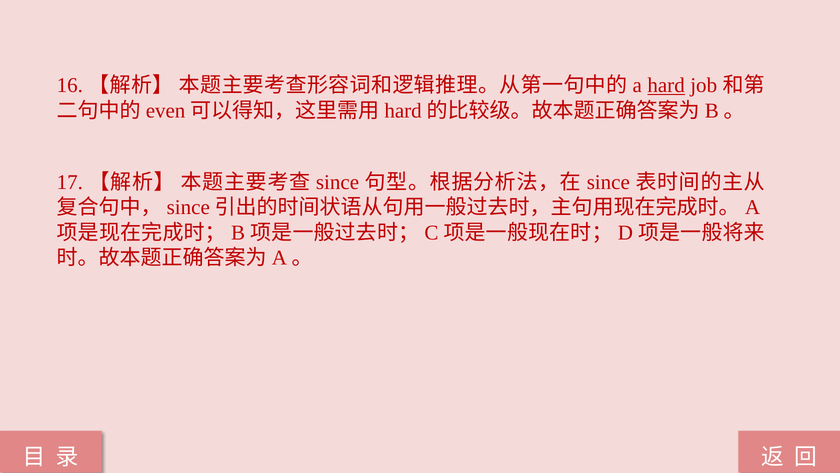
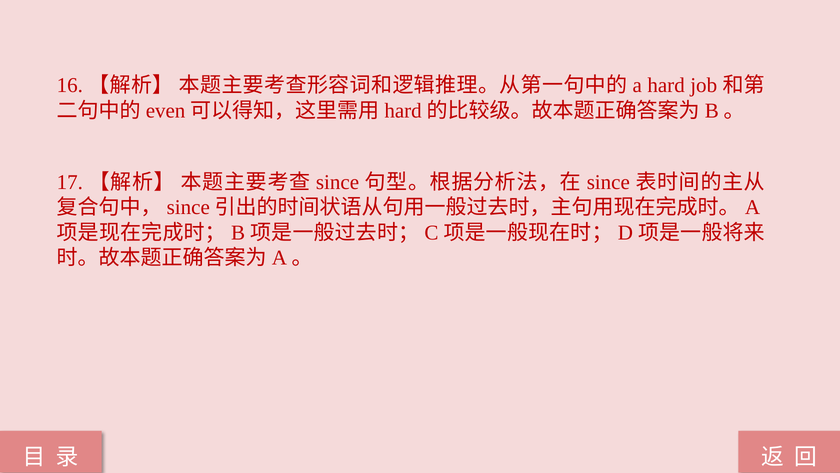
hard underline: present -> none
